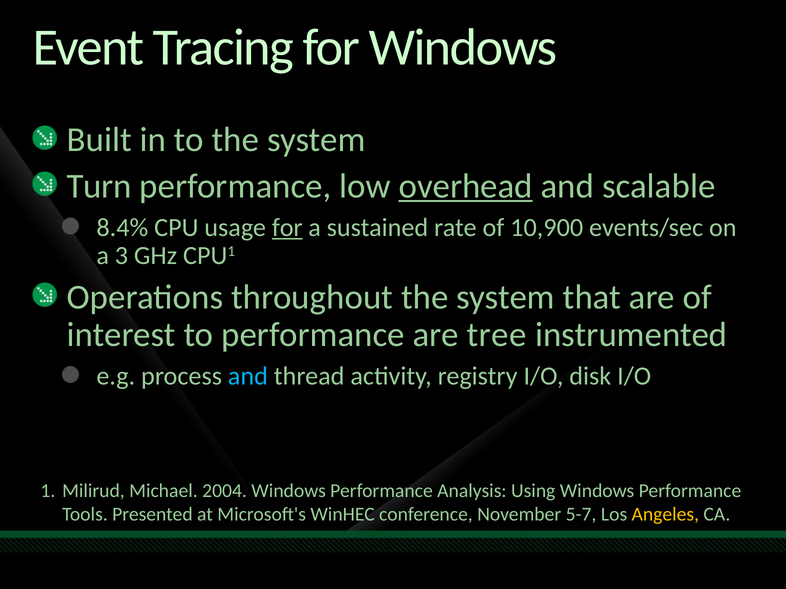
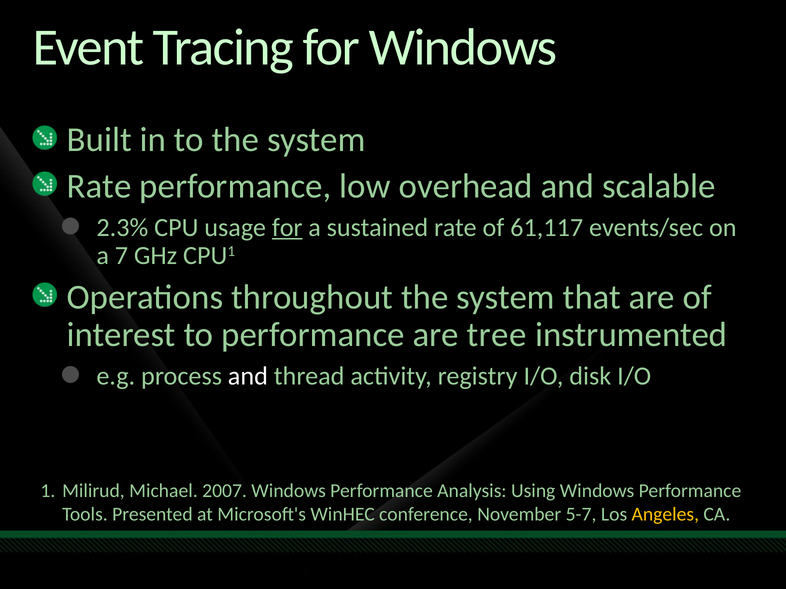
Turn at (99, 186): Turn -> Rate
overhead underline: present -> none
8.4%: 8.4% -> 2.3%
10,900: 10,900 -> 61,117
3: 3 -> 7
and at (248, 376) colour: light blue -> white
2004: 2004 -> 2007
